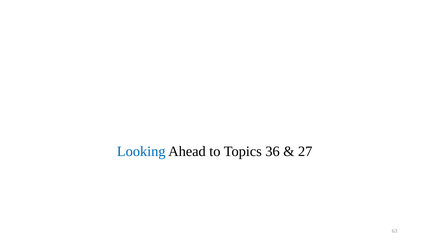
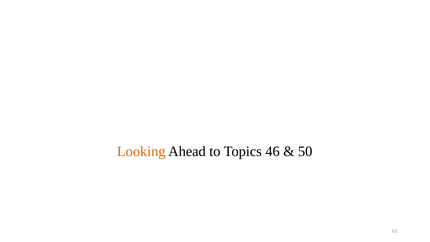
Looking colour: blue -> orange
36: 36 -> 46
27: 27 -> 50
